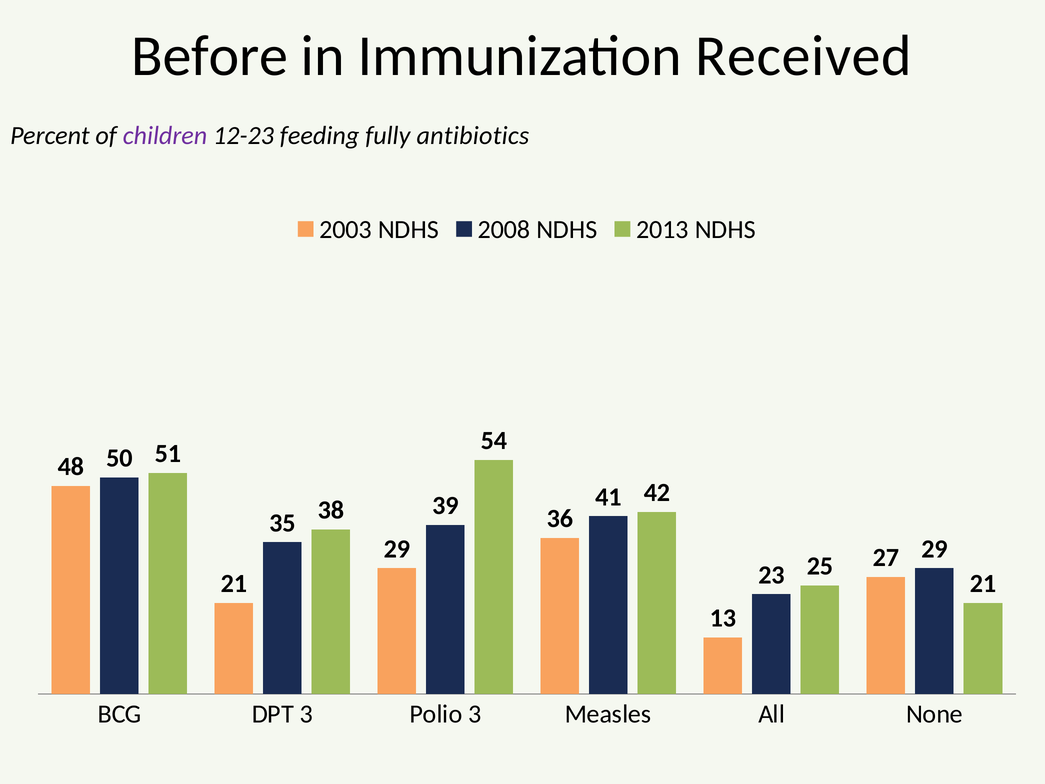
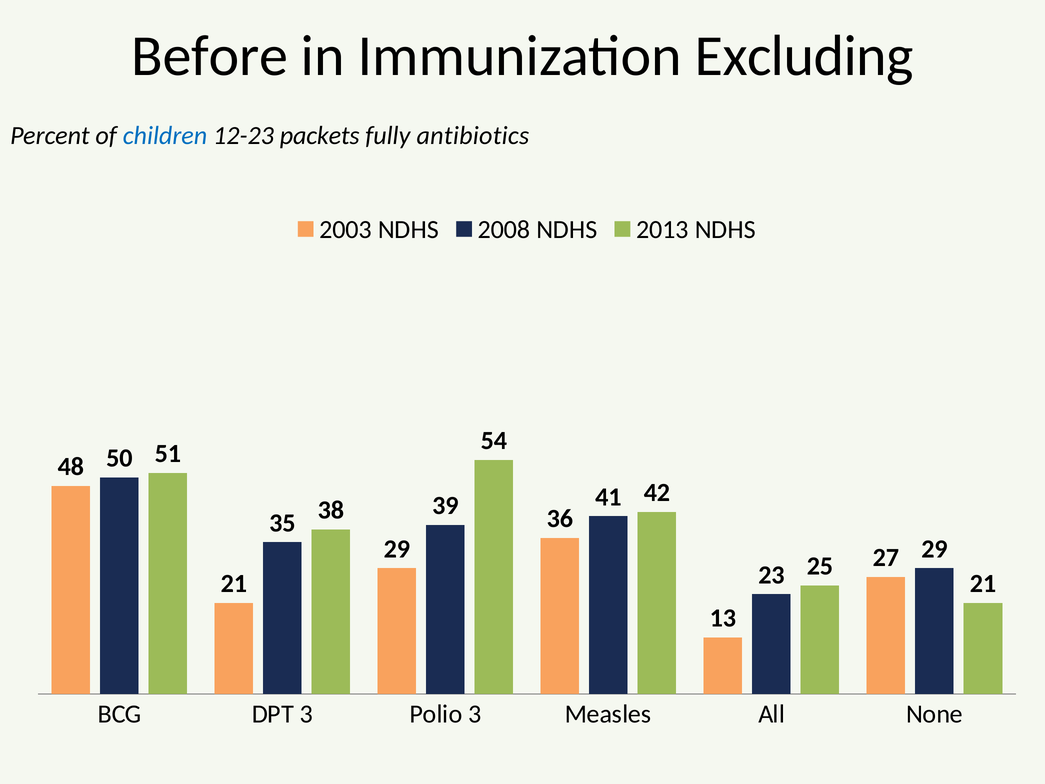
Received: Received -> Excluding
children colour: purple -> blue
feeding: feeding -> packets
